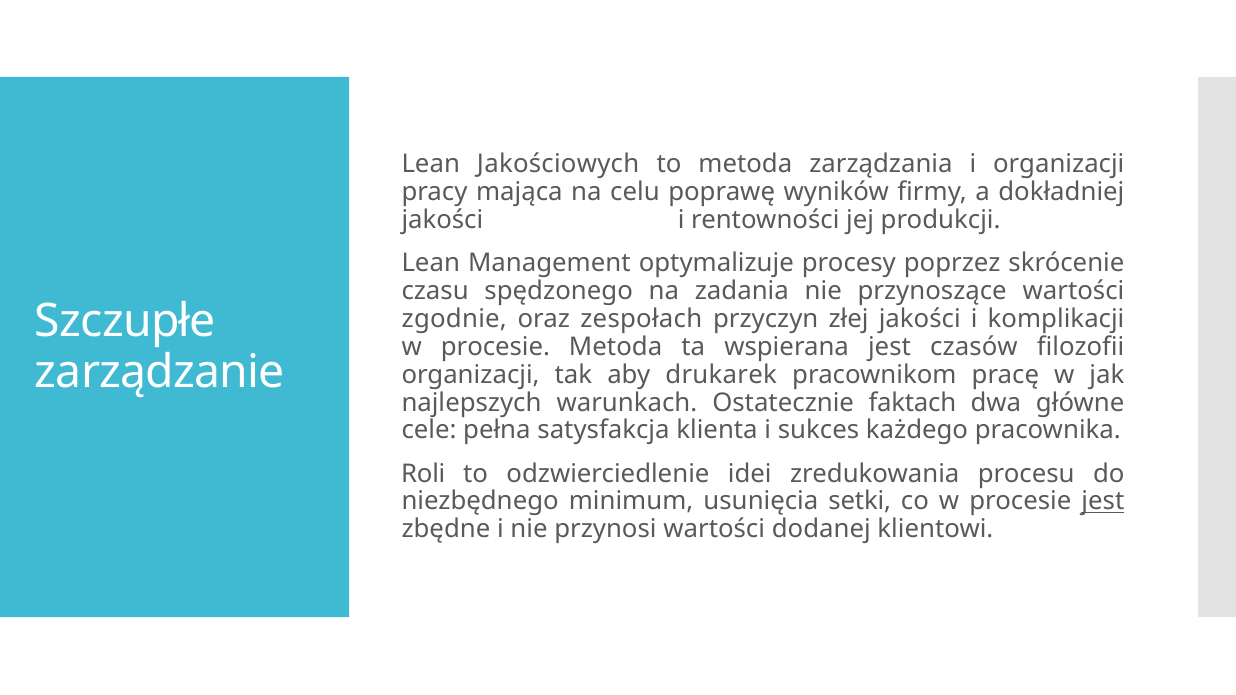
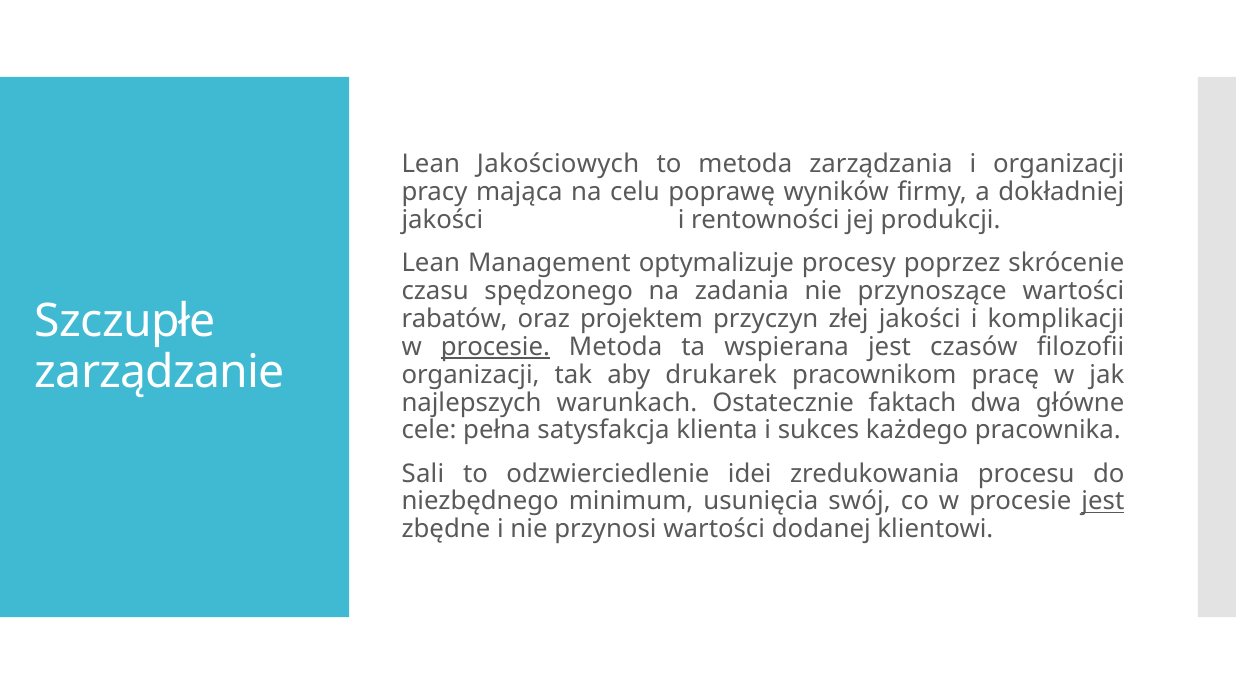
zgodnie: zgodnie -> rabatów
zespołach: zespołach -> projektem
procesie at (495, 347) underline: none -> present
Roli: Roli -> Sali
setki: setki -> swój
